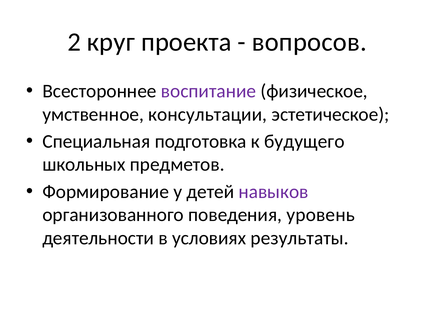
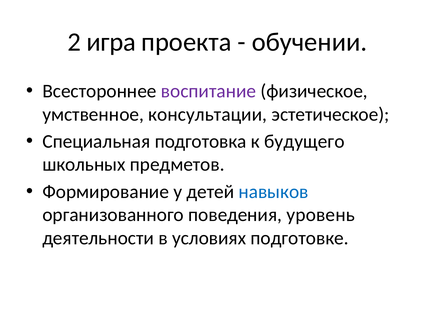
круг: круг -> игра
вопросов: вопросов -> обучении
навыков colour: purple -> blue
результаты: результаты -> подготовке
